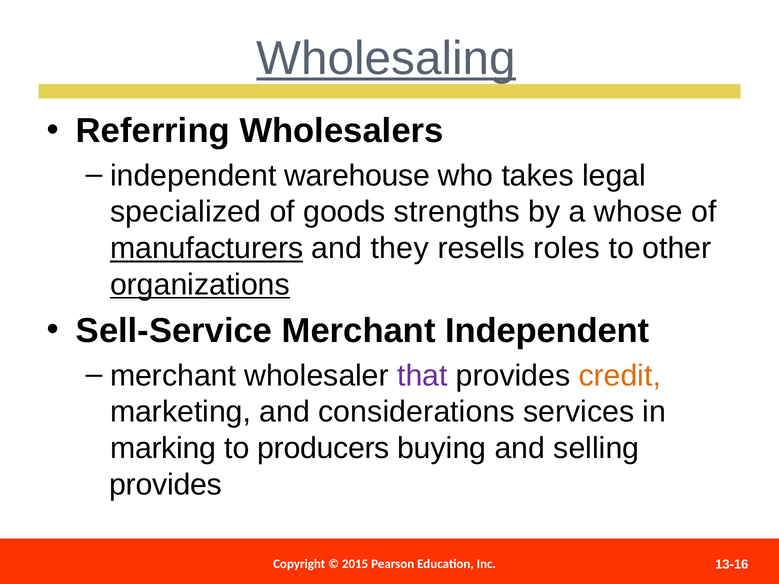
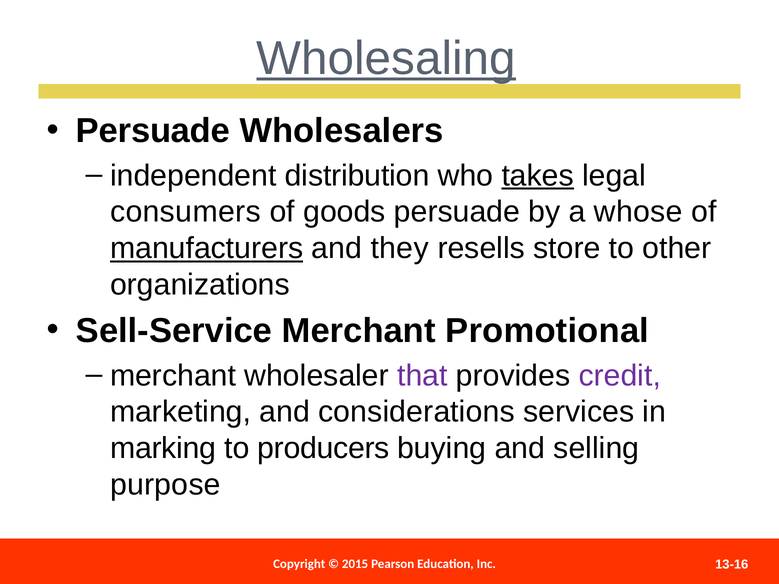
Referring at (153, 131): Referring -> Persuade
warehouse: warehouse -> distribution
takes underline: none -> present
specialized: specialized -> consumers
goods strengths: strengths -> persuade
roles: roles -> store
organizations underline: present -> none
Merchant Independent: Independent -> Promotional
credit colour: orange -> purple
provides at (166, 485): provides -> purpose
